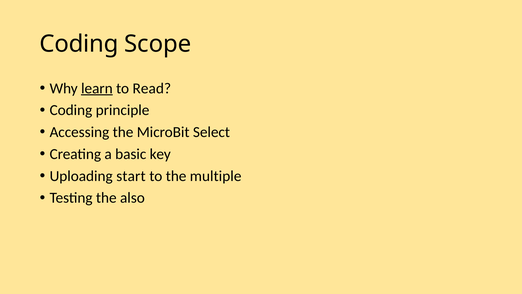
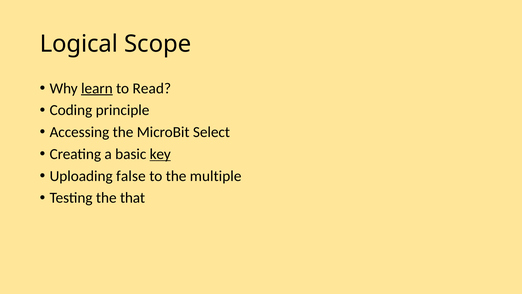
Coding at (79, 44): Coding -> Logical
key underline: none -> present
start: start -> false
also: also -> that
